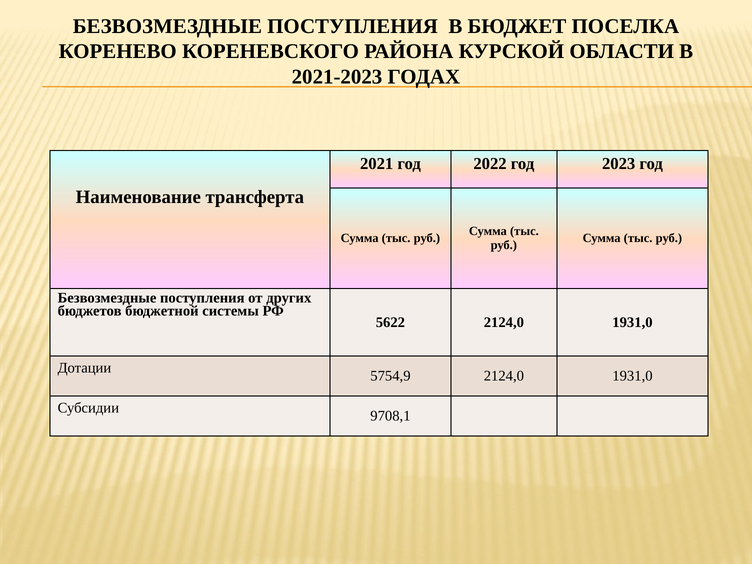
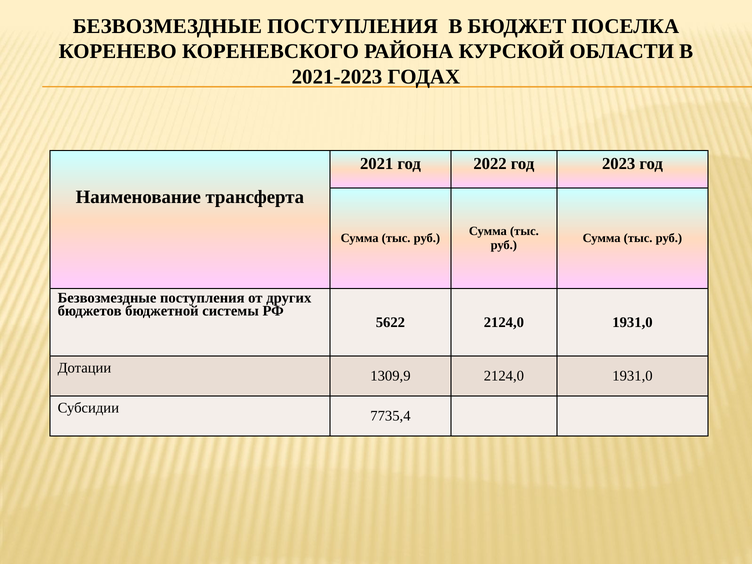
5754,9: 5754,9 -> 1309,9
9708,1: 9708,1 -> 7735,4
